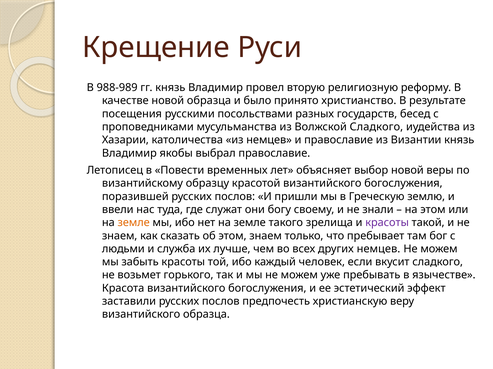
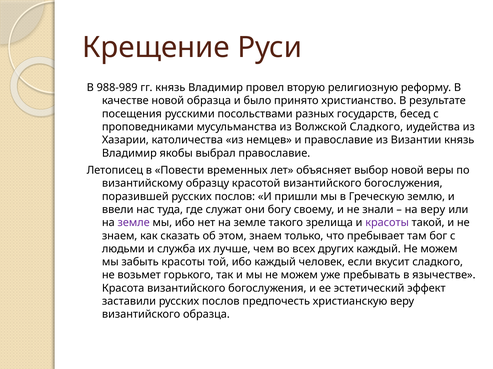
на этом: этом -> веру
земле at (134, 223) colour: orange -> purple
других немцев: немцев -> каждый
